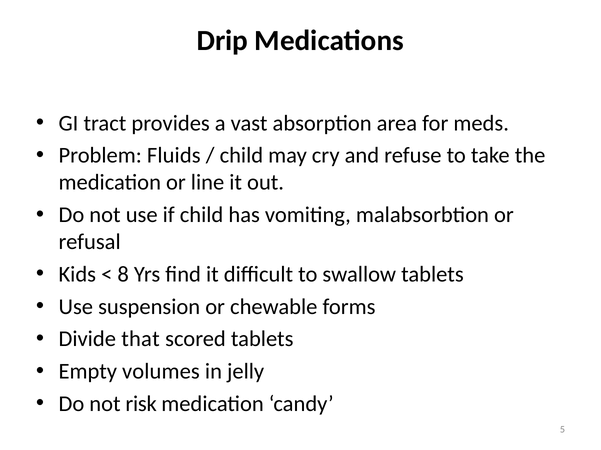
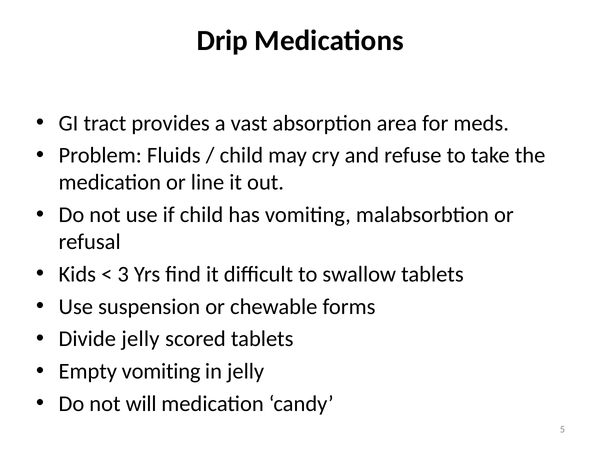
8: 8 -> 3
Divide that: that -> jelly
Empty volumes: volumes -> vomiting
risk: risk -> will
